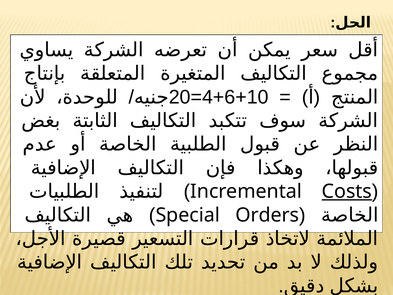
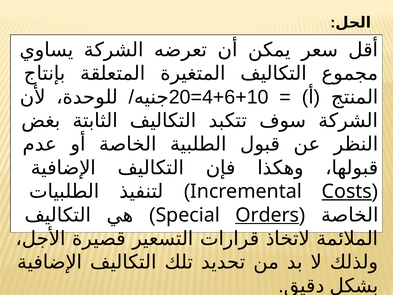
Orders underline: none -> present
